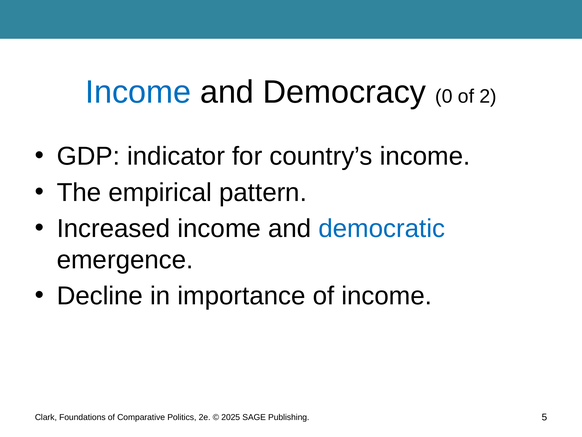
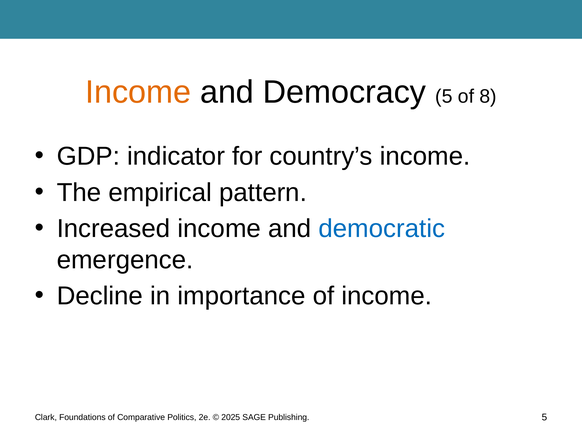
Income at (138, 92) colour: blue -> orange
Democracy 0: 0 -> 5
2: 2 -> 8
